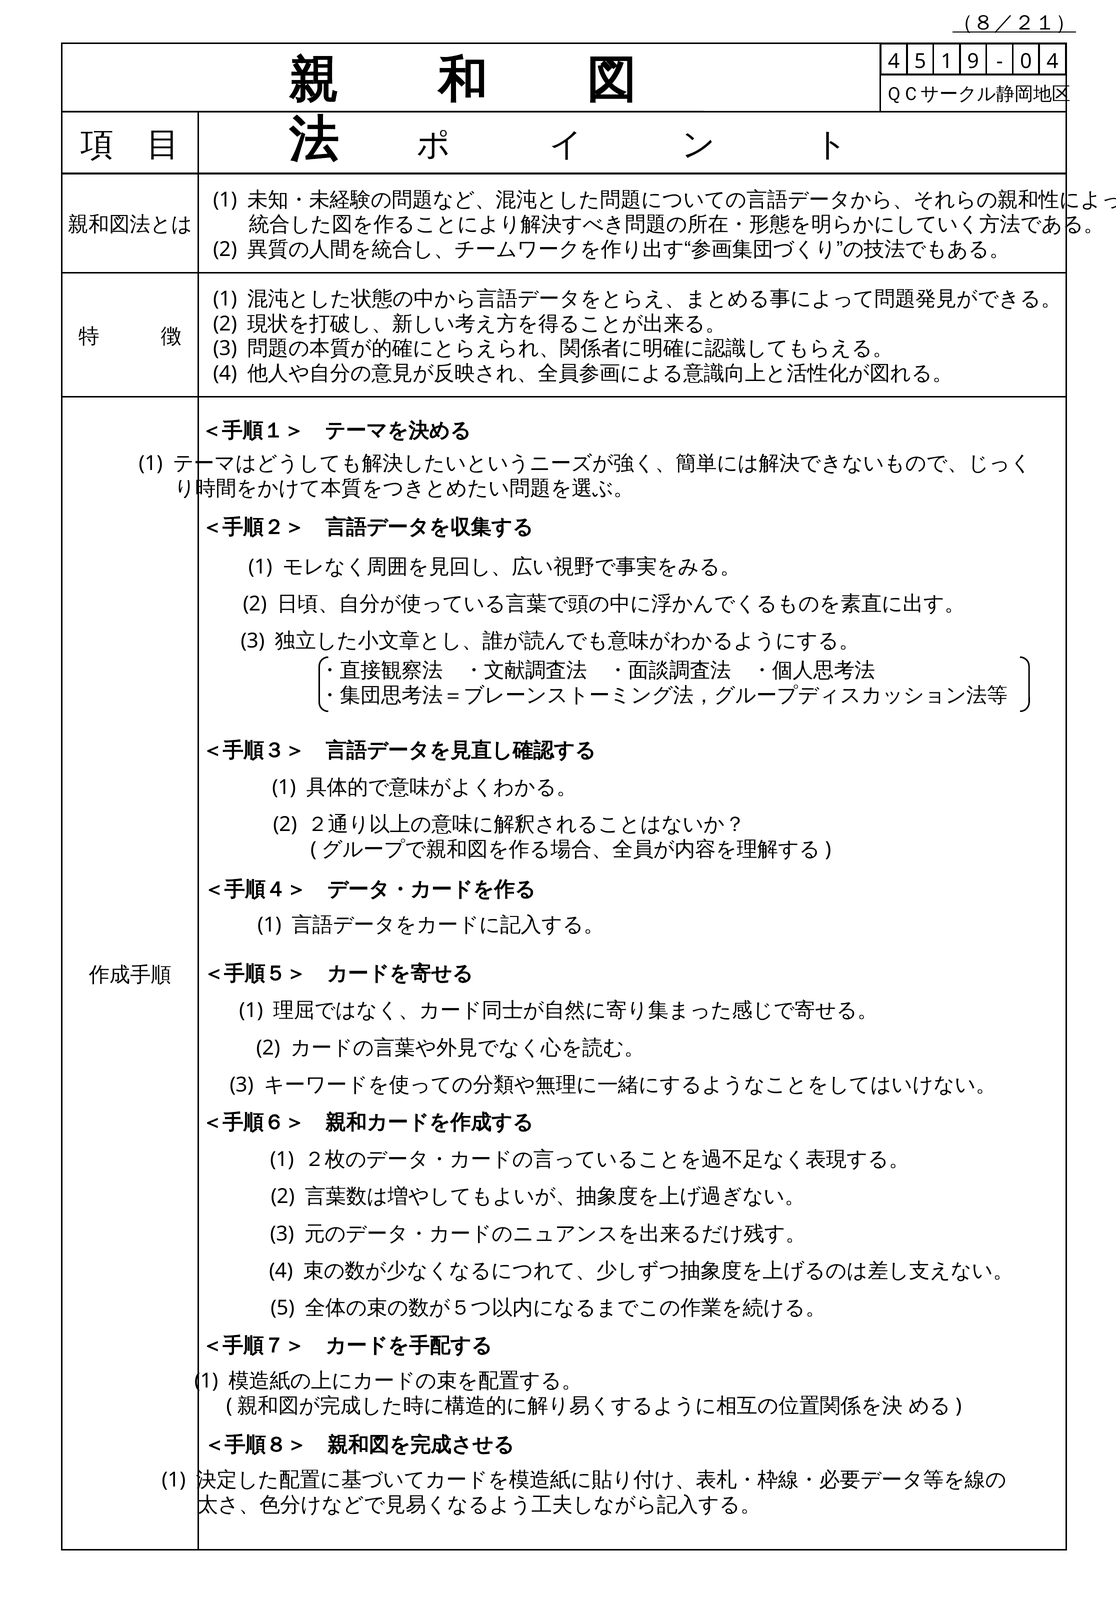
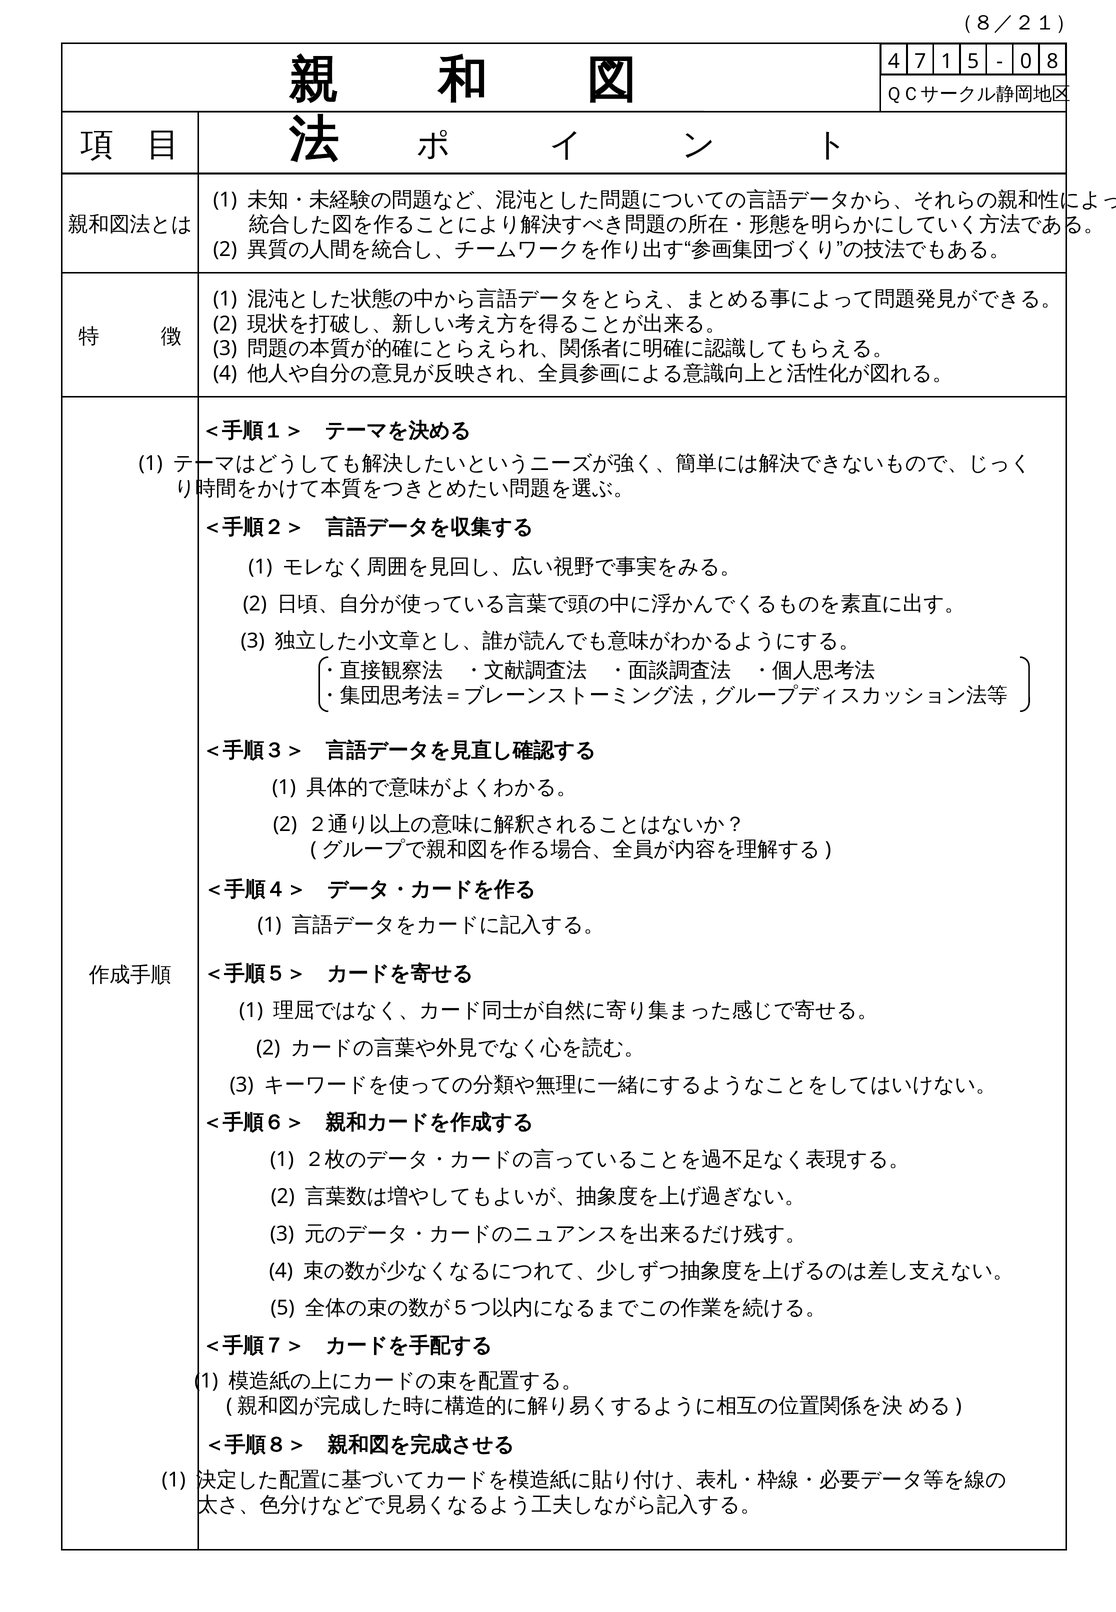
（８／２１） underline: present -> none
4 5: 5 -> 7
1 9: 9 -> 5
0 4: 4 -> 8
